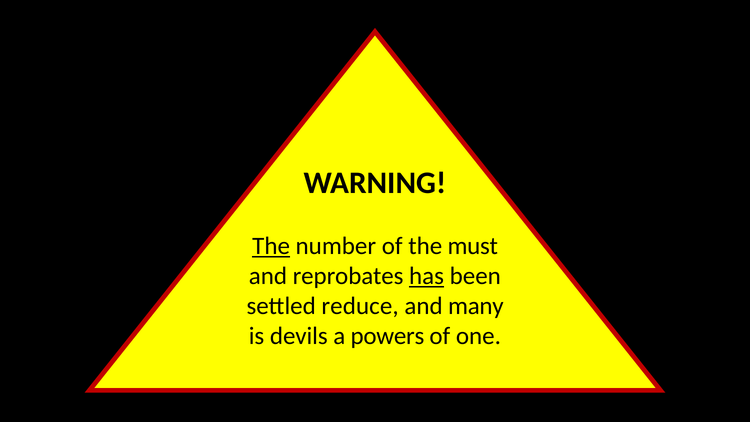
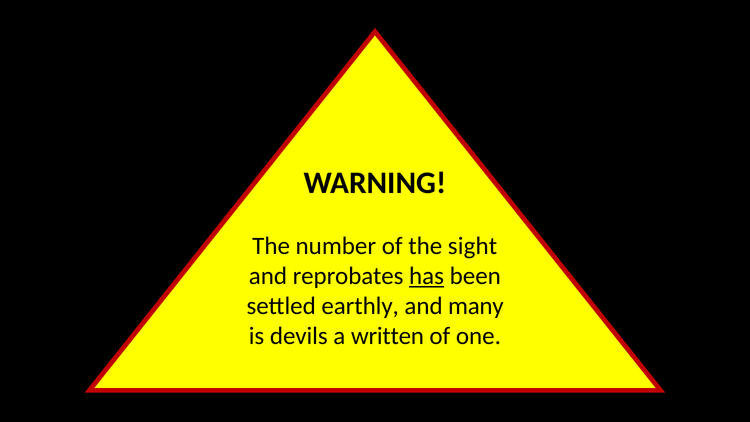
The at (271, 246) underline: present -> none
must: must -> sight
reduce: reduce -> earthly
powers: powers -> written
